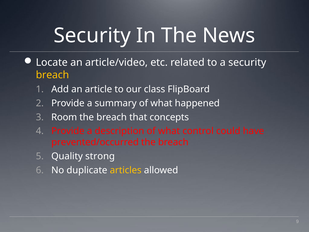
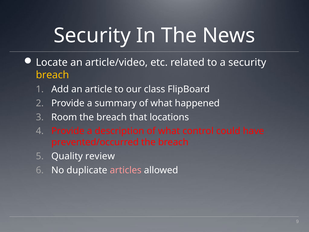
concepts: concepts -> locations
strong: strong -> review
articles colour: yellow -> pink
